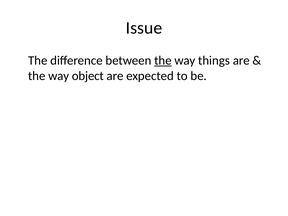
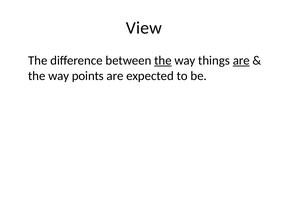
Issue: Issue -> View
are at (241, 60) underline: none -> present
object: object -> points
